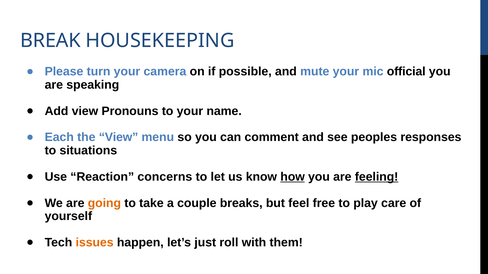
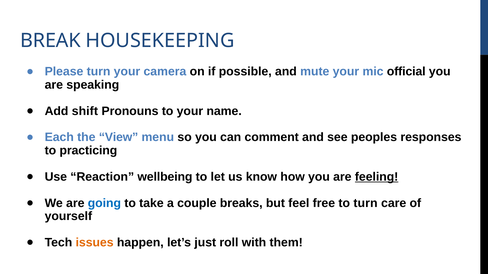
Add view: view -> shift
situations: situations -> practicing
concerns: concerns -> wellbeing
how underline: present -> none
going colour: orange -> blue
to play: play -> turn
